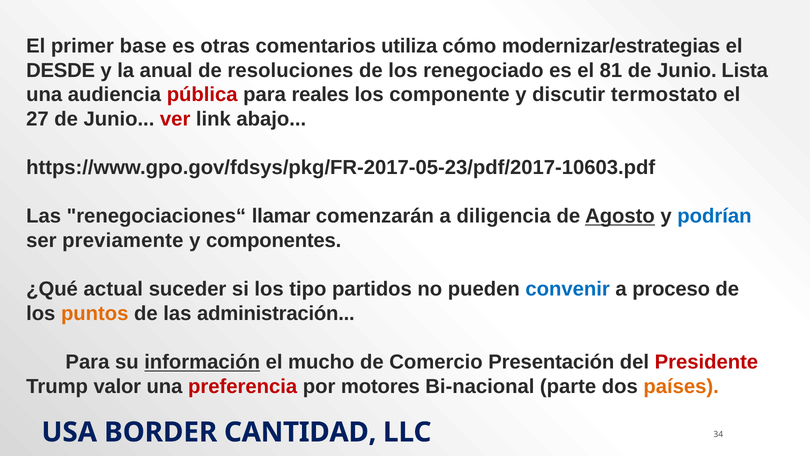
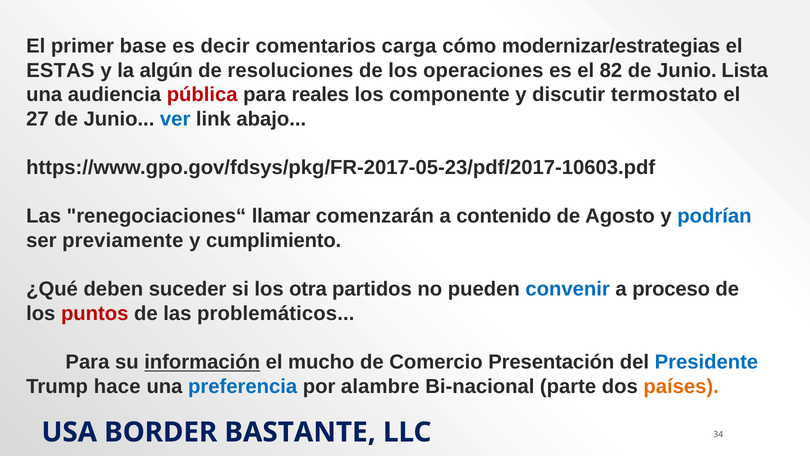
otras: otras -> decir
utiliza: utiliza -> carga
DESDE: DESDE -> ESTAS
anual: anual -> algún
renegociado: renegociado -> operaciones
81: 81 -> 82
ver colour: red -> blue
diligencia: diligencia -> contenido
Agosto underline: present -> none
componentes: componentes -> cumplimiento
actual: actual -> deben
tipo: tipo -> otra
puntos colour: orange -> red
administración: administración -> problemáticos
Presidente colour: red -> blue
valor: valor -> hace
preferencia colour: red -> blue
motores: motores -> alambre
CANTIDAD: CANTIDAD -> BASTANTE
